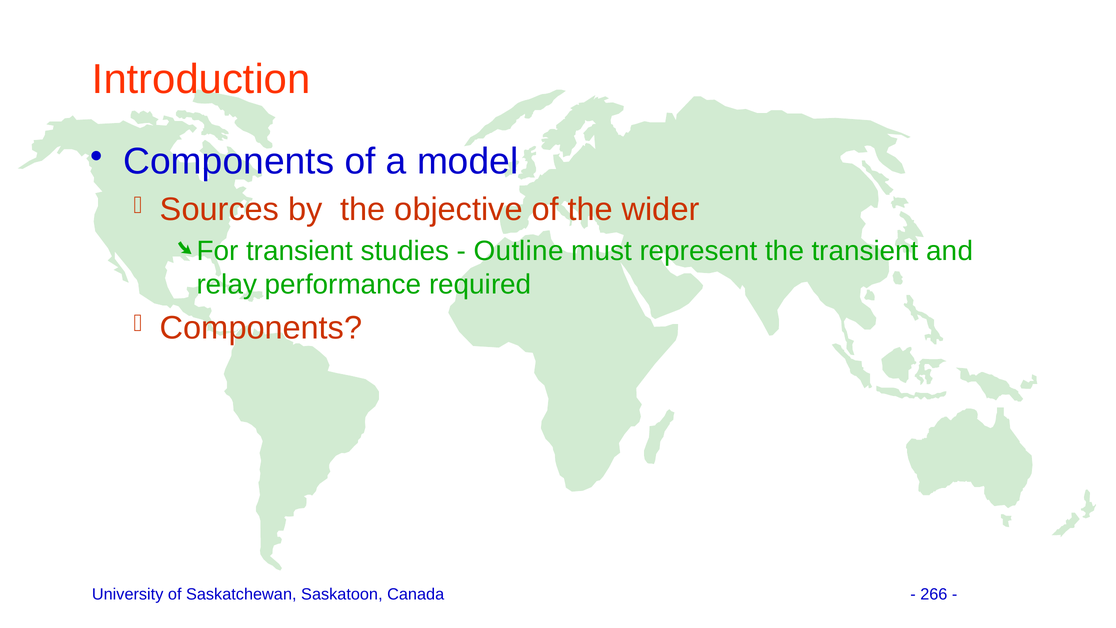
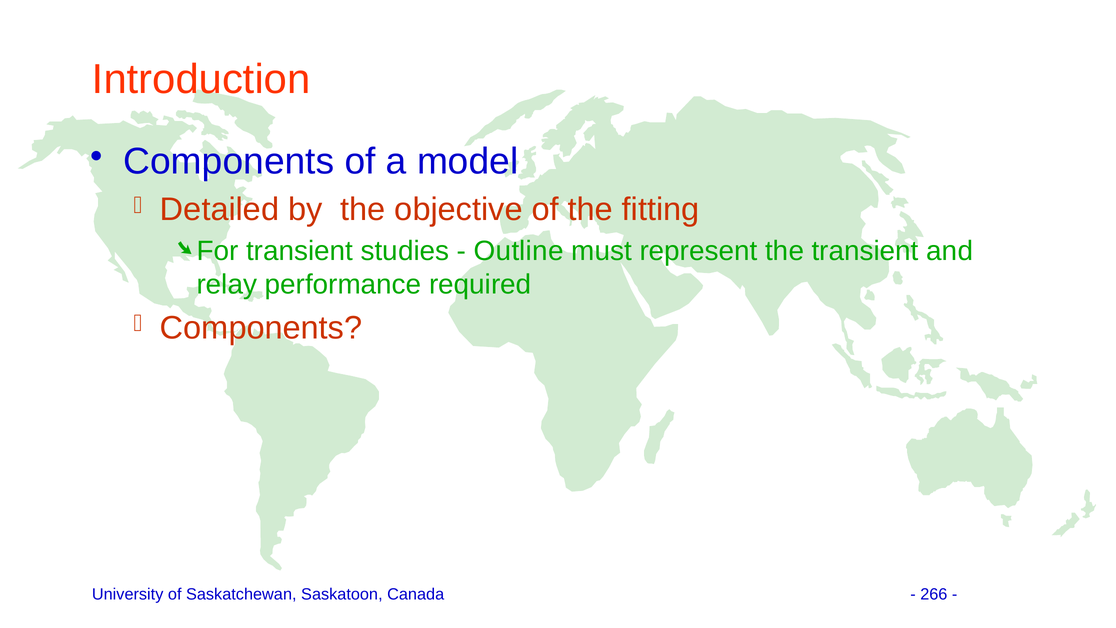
Sources: Sources -> Detailed
wider: wider -> fitting
